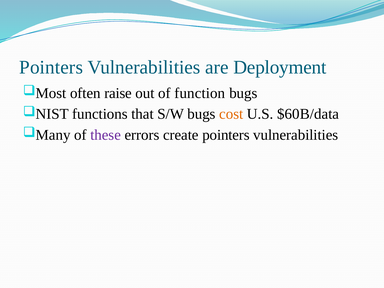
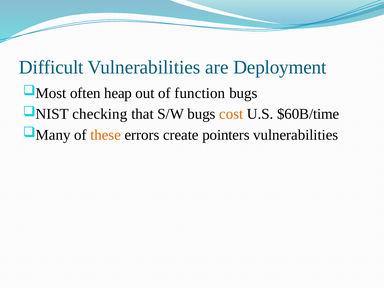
Pointers at (51, 67): Pointers -> Difficult
raise: raise -> heap
functions: functions -> checking
$60B/data: $60B/data -> $60B/time
these colour: purple -> orange
